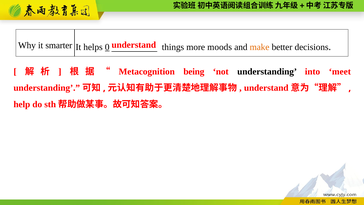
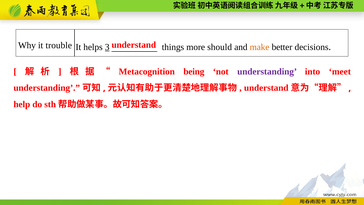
smarter: smarter -> trouble
0: 0 -> 3
moods: moods -> should
understanding at (267, 71) colour: black -> purple
